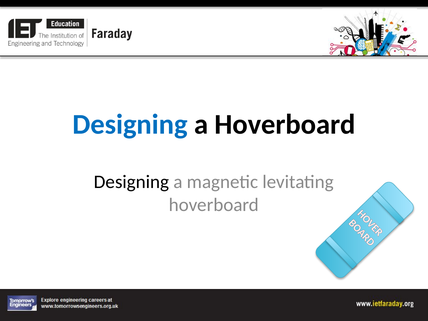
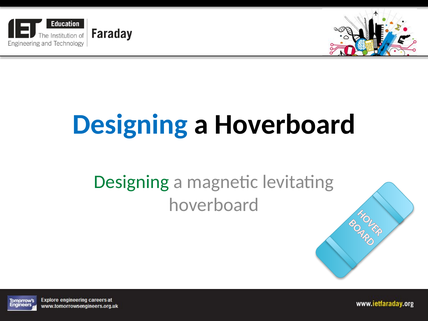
Designing at (132, 182) colour: black -> green
